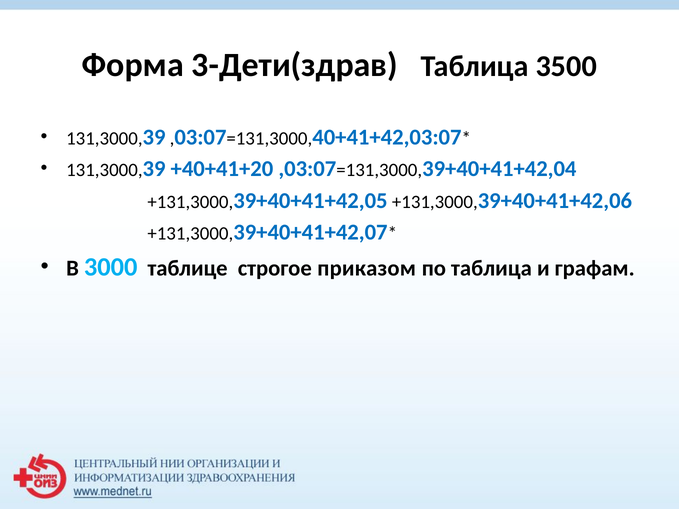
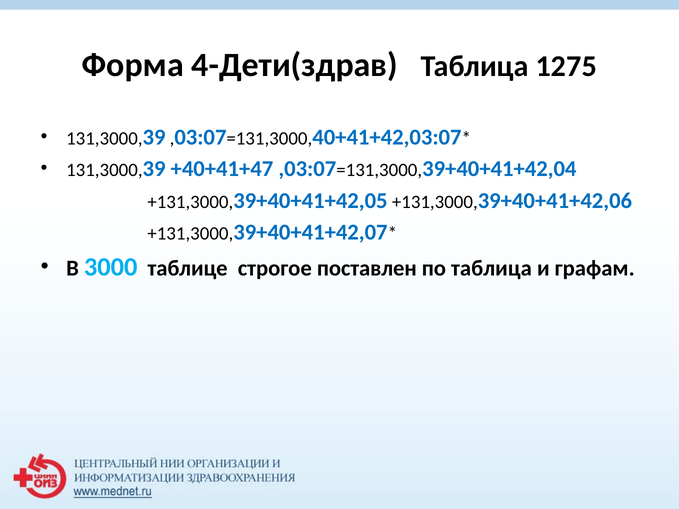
3-Дети(здрав: 3-Дети(здрав -> 4-Дети(здрав
3500: 3500 -> 1275
+40+41+20: +40+41+20 -> +40+41+47
приказом: приказом -> поставлен
